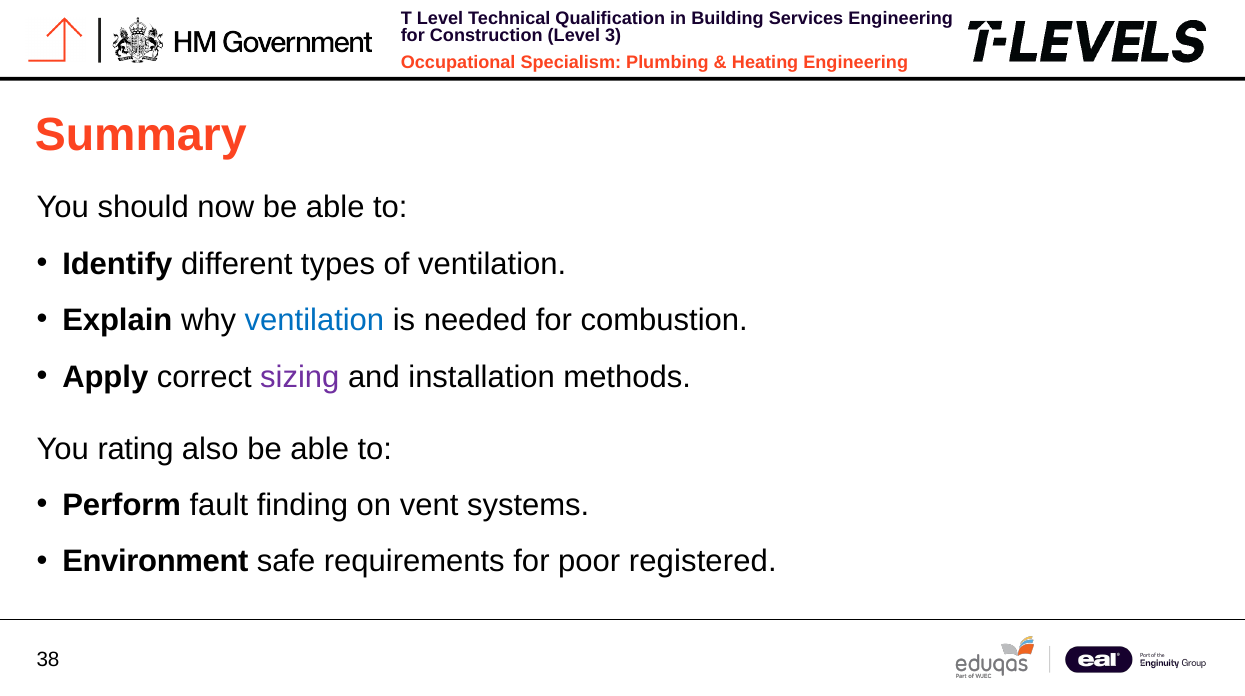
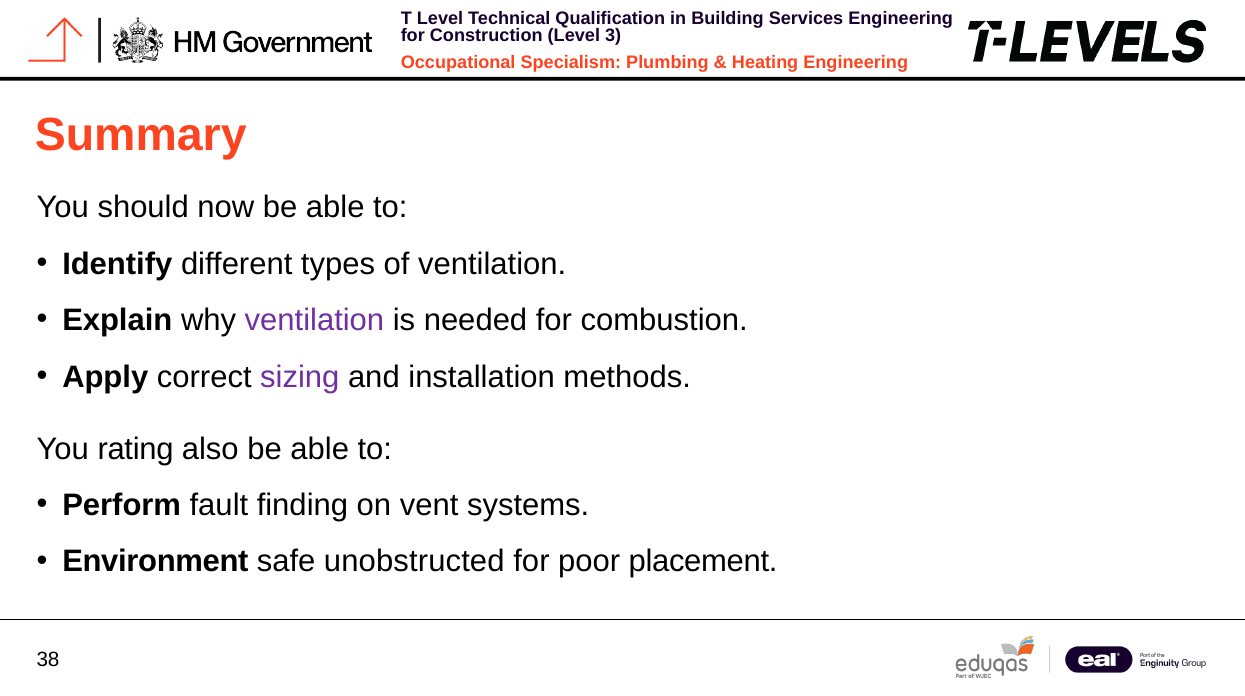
ventilation at (314, 320) colour: blue -> purple
requirements: requirements -> unobstructed
registered: registered -> placement
